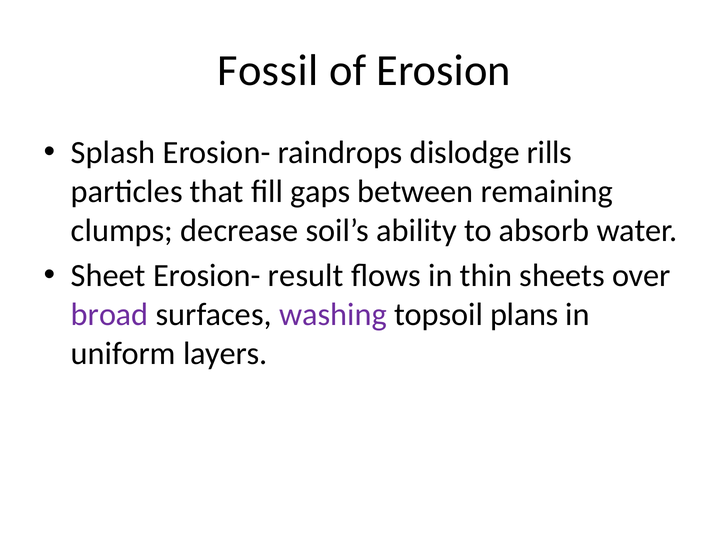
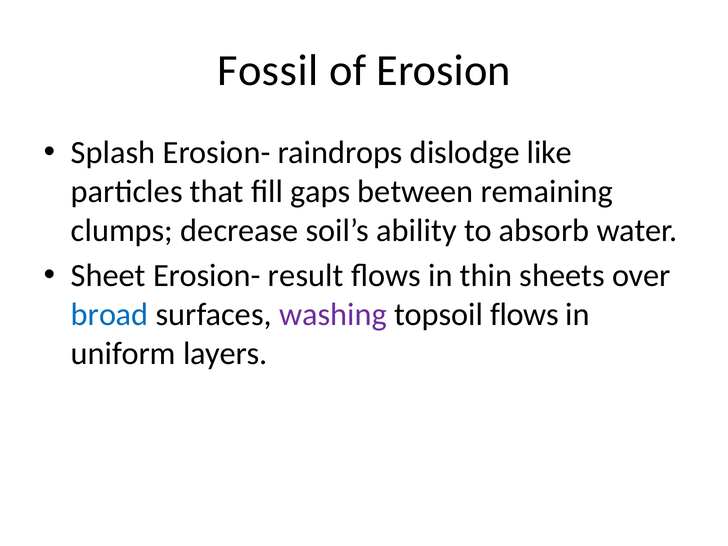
rills: rills -> like
broad colour: purple -> blue
topsoil plans: plans -> flows
